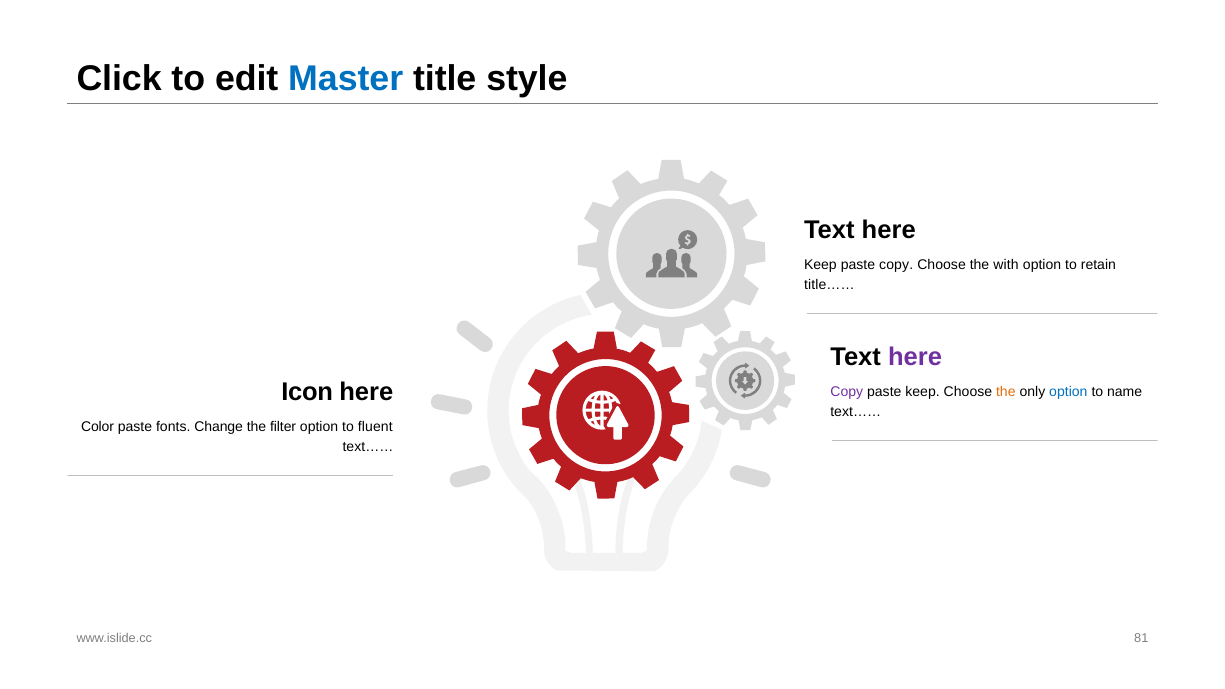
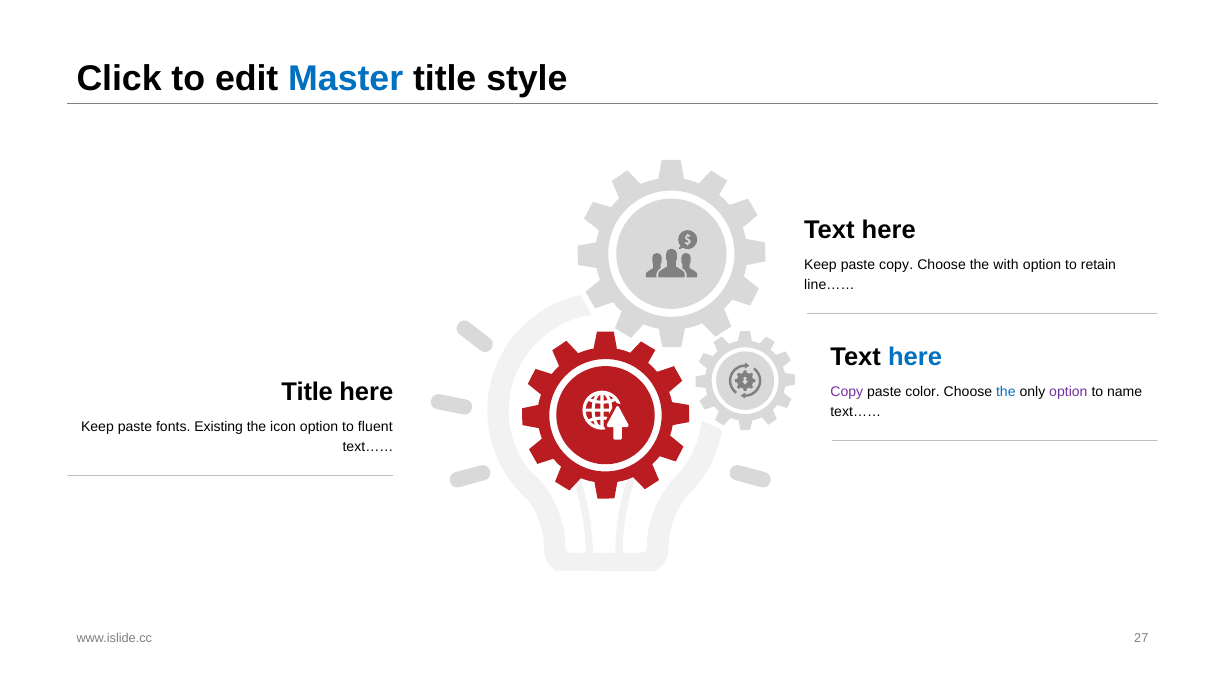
title……: title…… -> line……
here at (915, 358) colour: purple -> blue
Icon at (307, 392): Icon -> Title
paste keep: keep -> color
the at (1006, 392) colour: orange -> blue
option at (1068, 392) colour: blue -> purple
Color at (98, 427): Color -> Keep
Change: Change -> Existing
filter: filter -> icon
81: 81 -> 27
